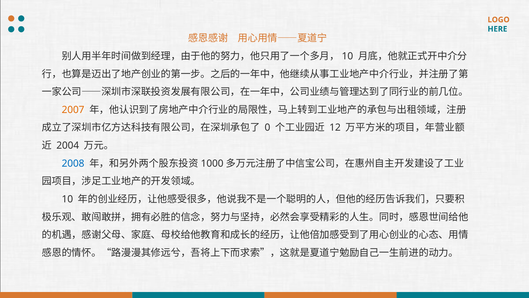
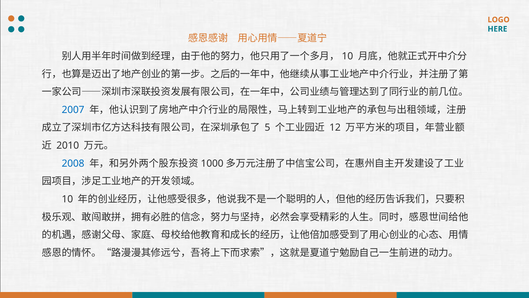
2007 colour: orange -> blue
0: 0 -> 5
2004: 2004 -> 2010
